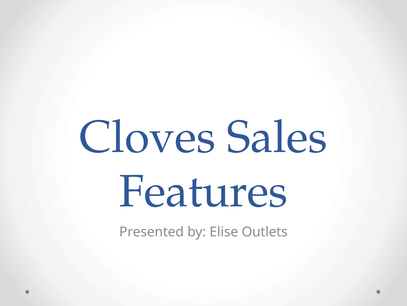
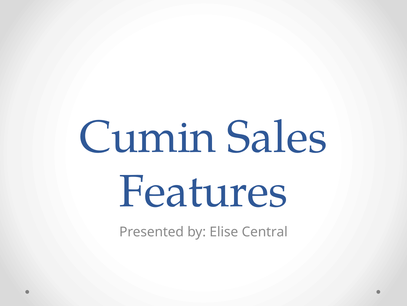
Cloves: Cloves -> Cumin
Outlets: Outlets -> Central
